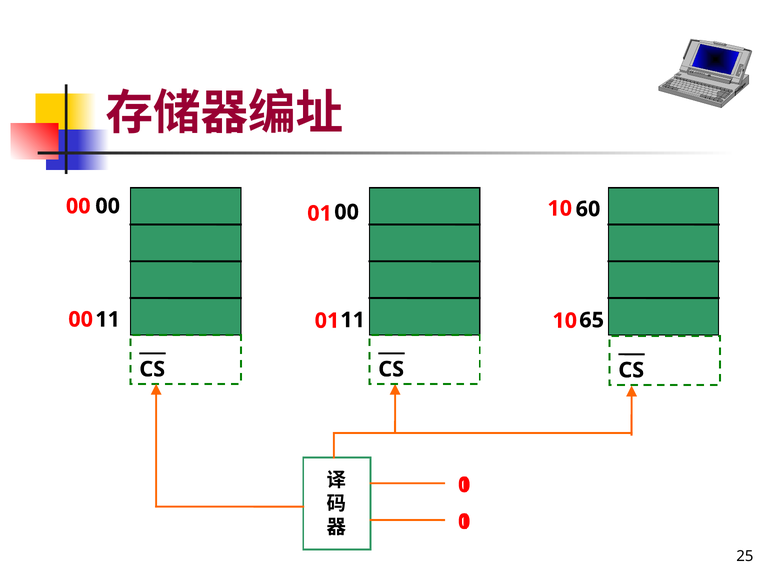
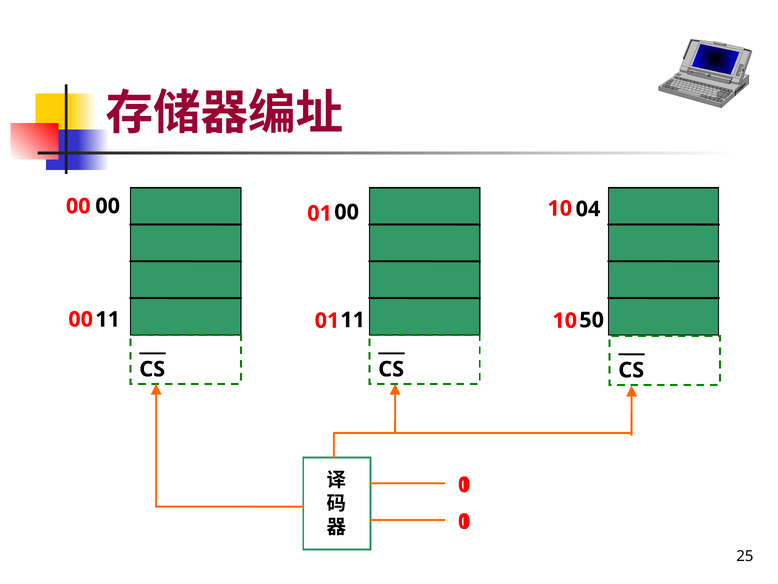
60: 60 -> 04
65: 65 -> 50
